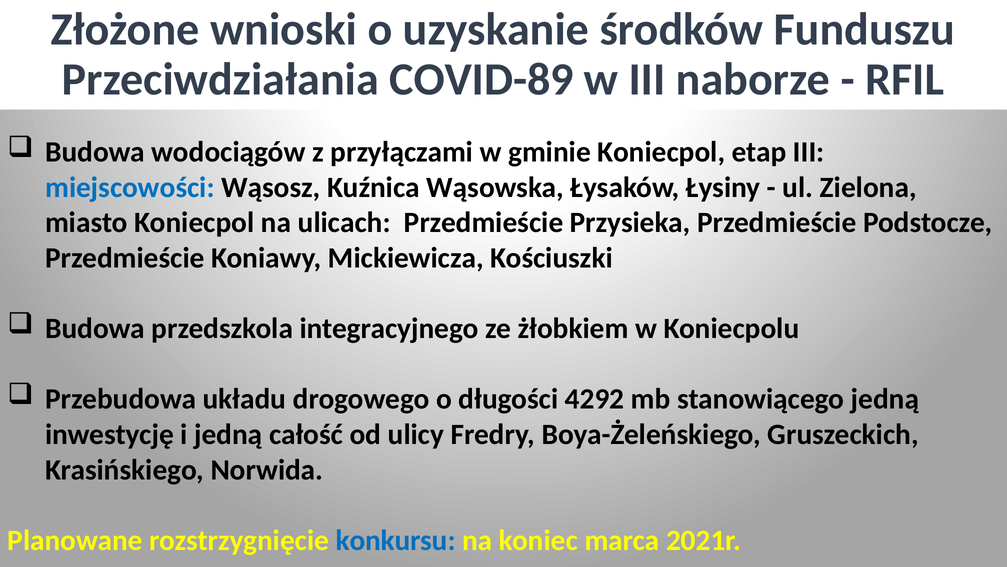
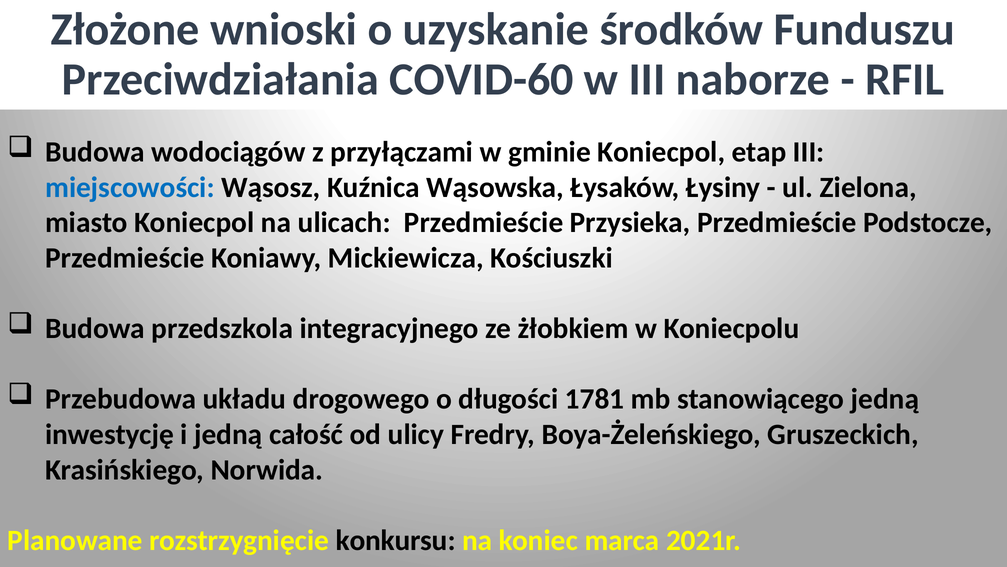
COVID-89: COVID-89 -> COVID-60
4292: 4292 -> 1781
konkursu colour: blue -> black
